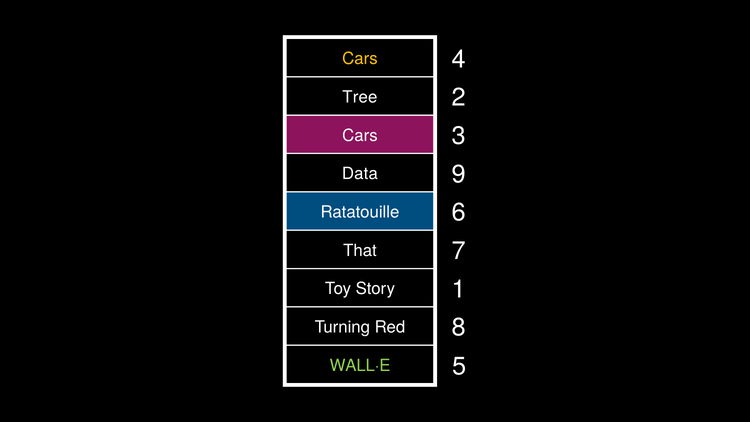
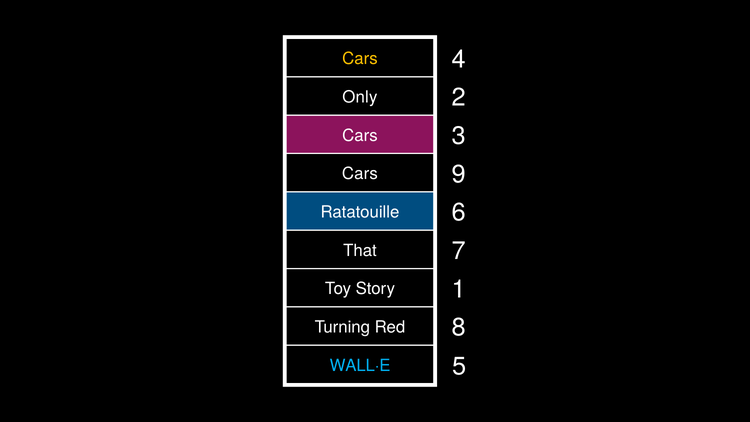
Tree: Tree -> Only
Data at (360, 174): Data -> Cars
WALL·E colour: light green -> light blue
